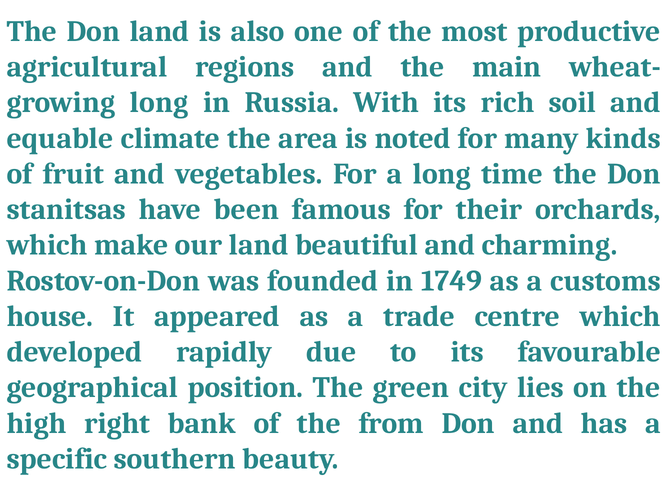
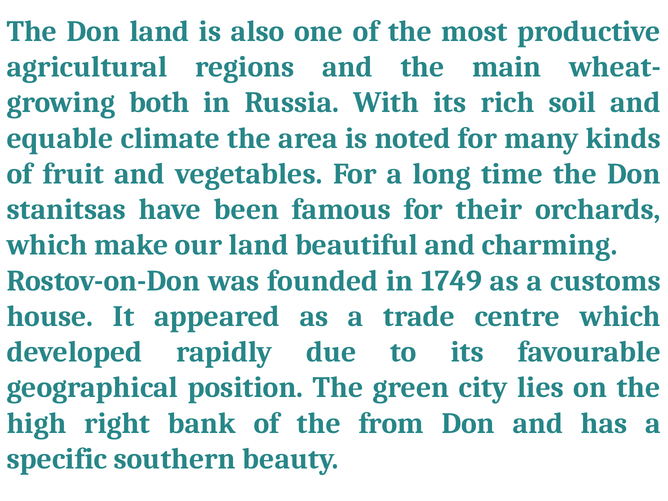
long at (159, 103): long -> both
